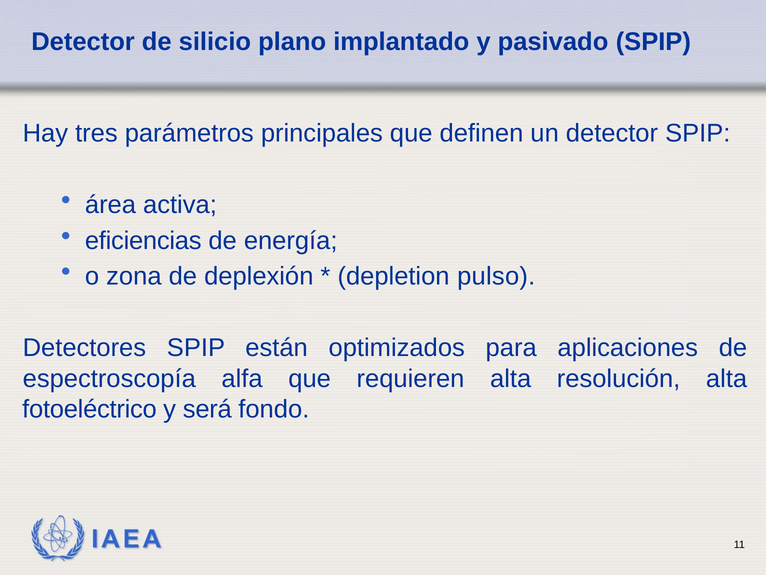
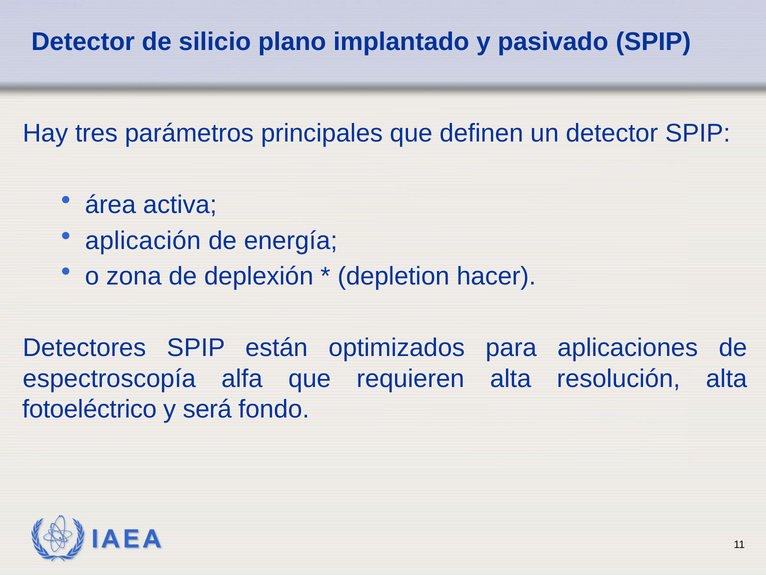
eficiencias: eficiencias -> aplicación
pulso: pulso -> hacer
